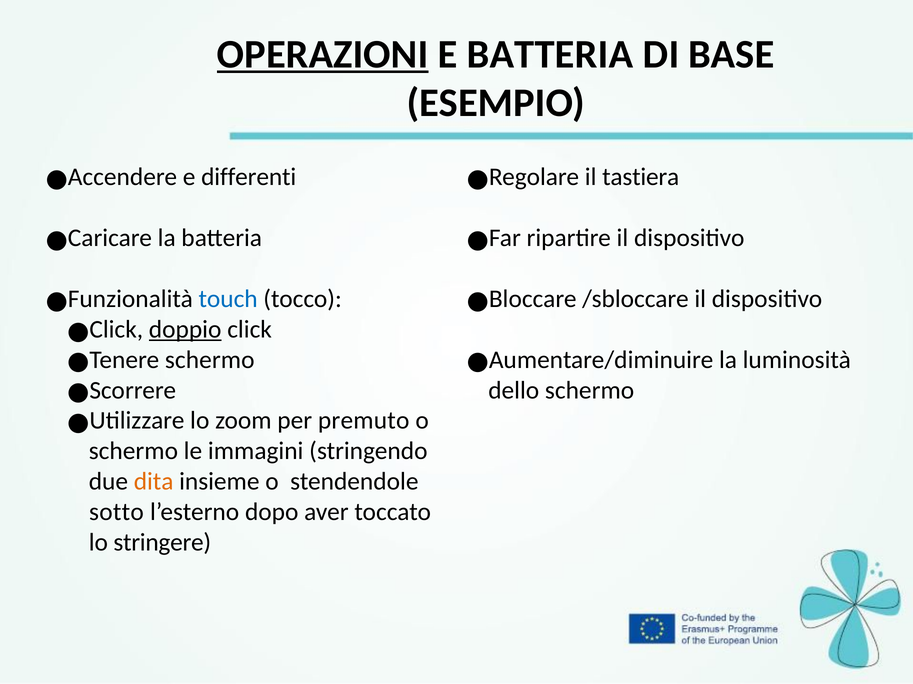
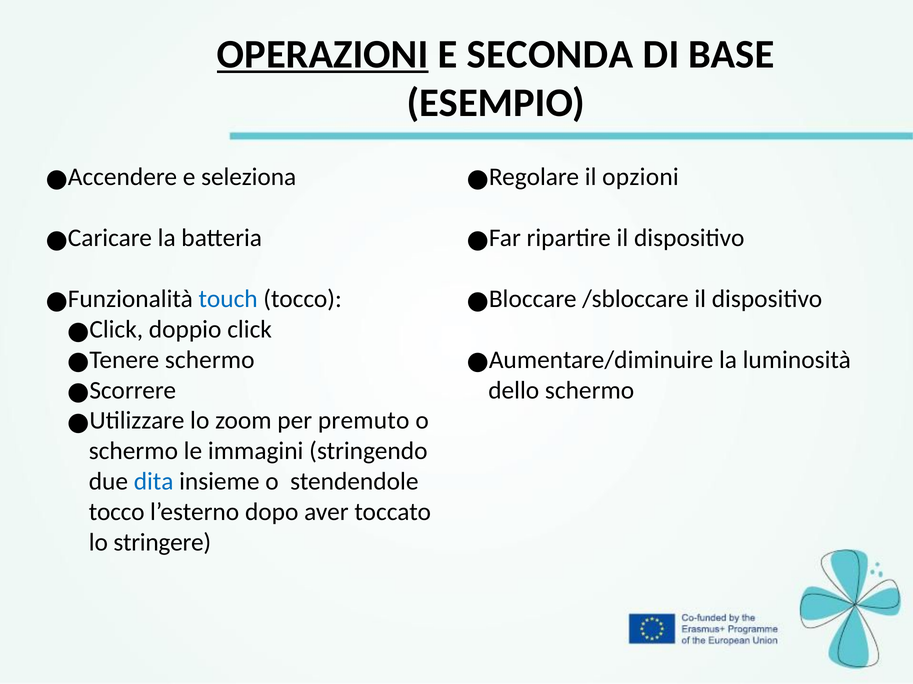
E BATTERIA: BATTERIA -> SECONDA
differenti: differenti -> seleziona
tastiera: tastiera -> opzioni
doppio underline: present -> none
dita colour: orange -> blue
sotto at (116, 513): sotto -> tocco
